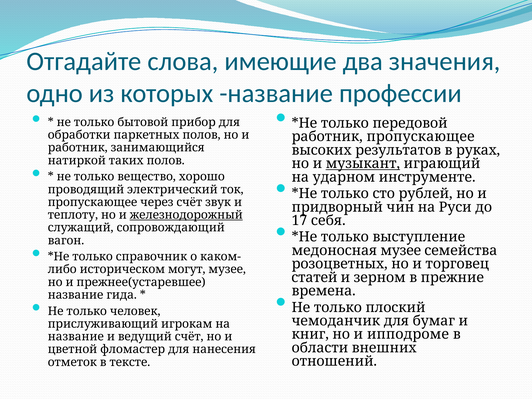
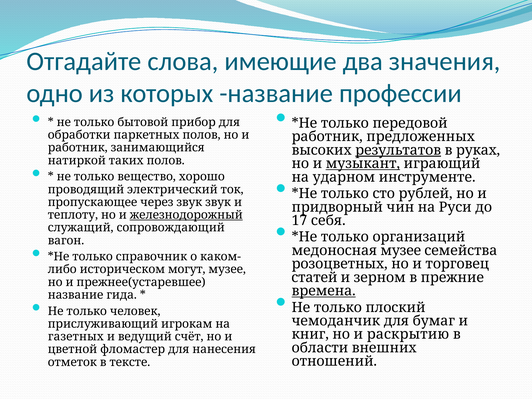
работник пропускающее: пропускающее -> предложенных
результатов underline: none -> present
через счёт: счёт -> звук
выступление: выступление -> организаций
времена underline: none -> present
ипподроме: ипподроме -> раскрытию
название at (76, 337): название -> газетных
